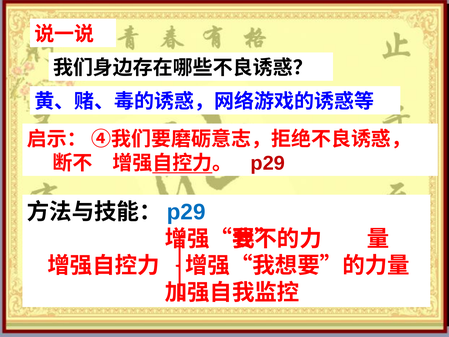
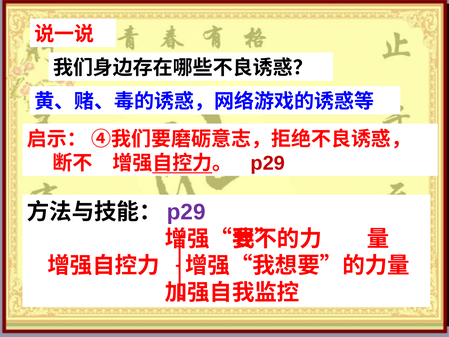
p29 at (186, 212) colour: blue -> purple
